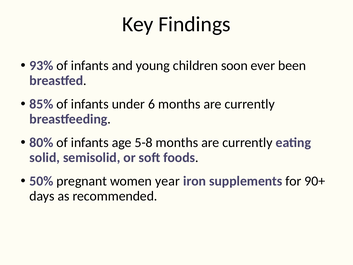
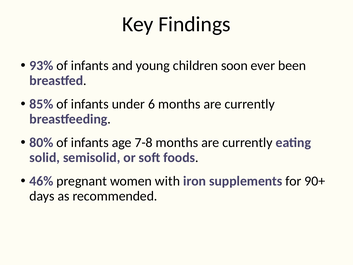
5-8: 5-8 -> 7-8
50%: 50% -> 46%
year: year -> with
